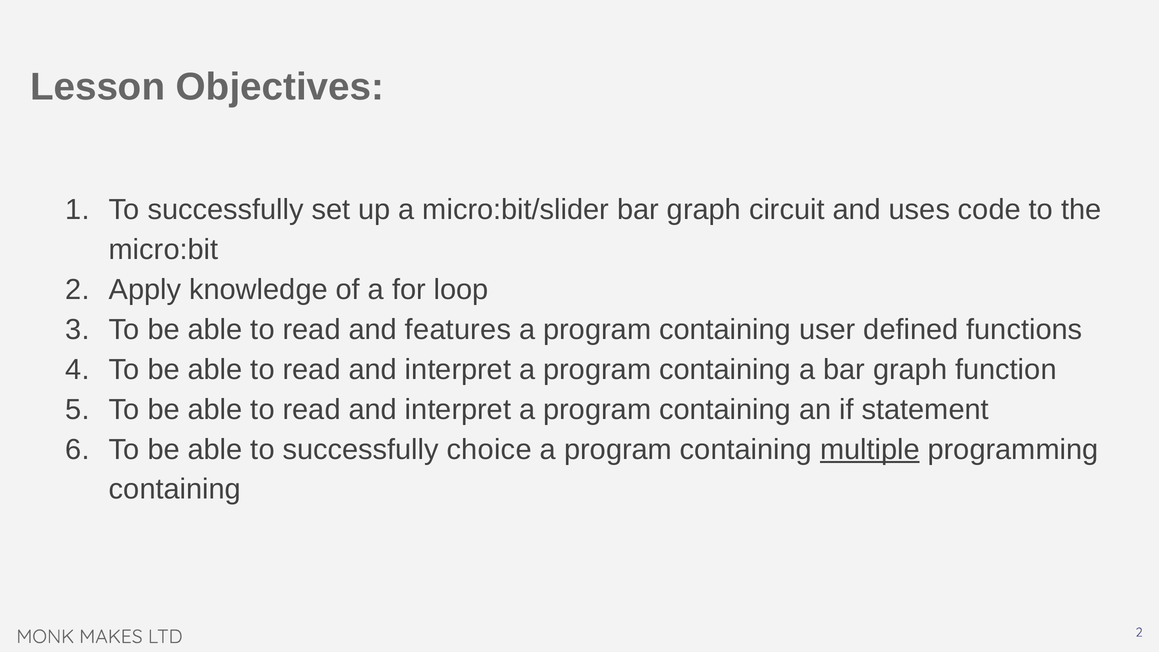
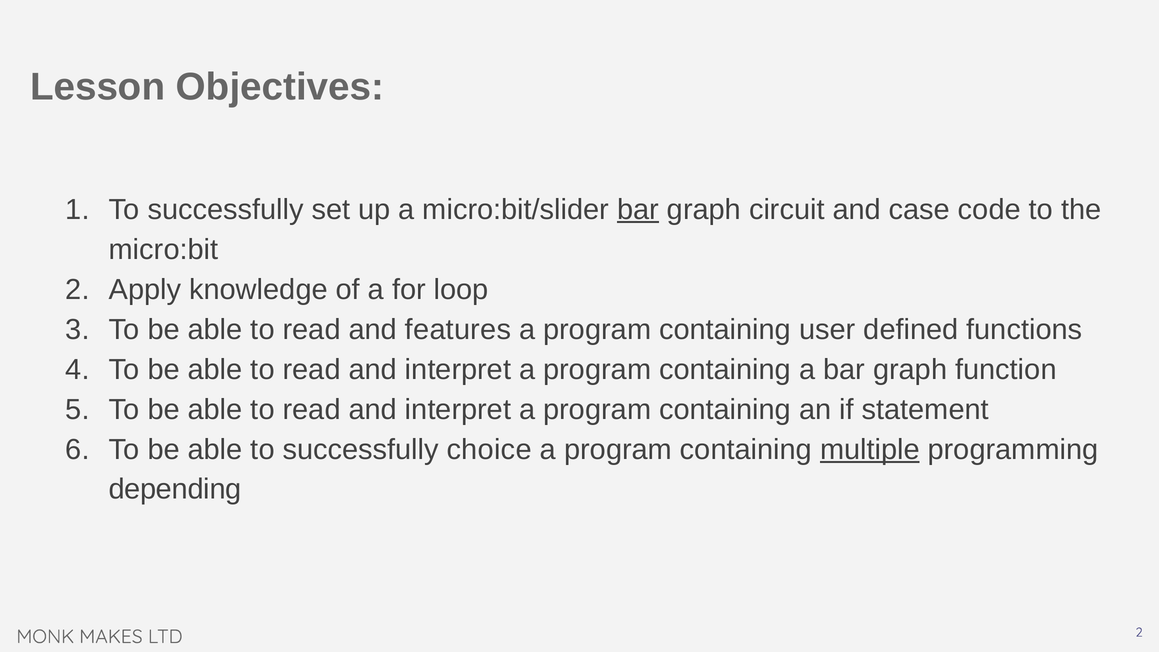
bar at (638, 210) underline: none -> present
uses: uses -> case
containing at (175, 489): containing -> depending
